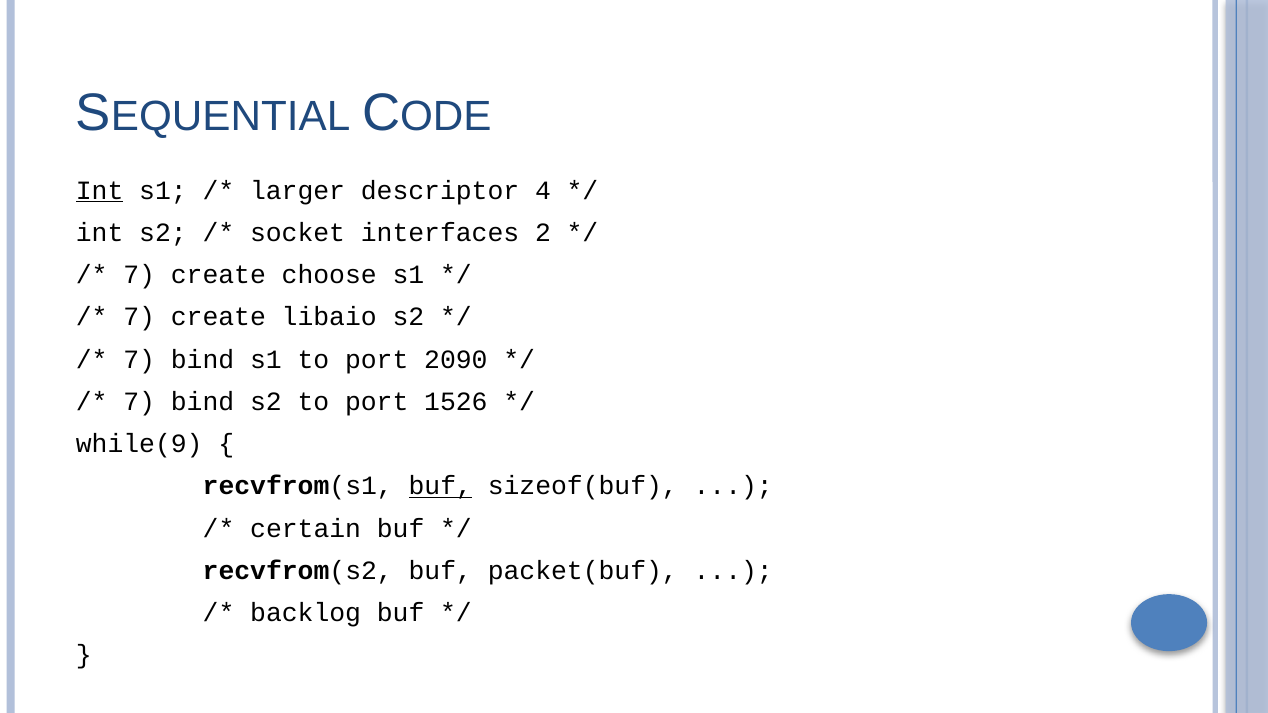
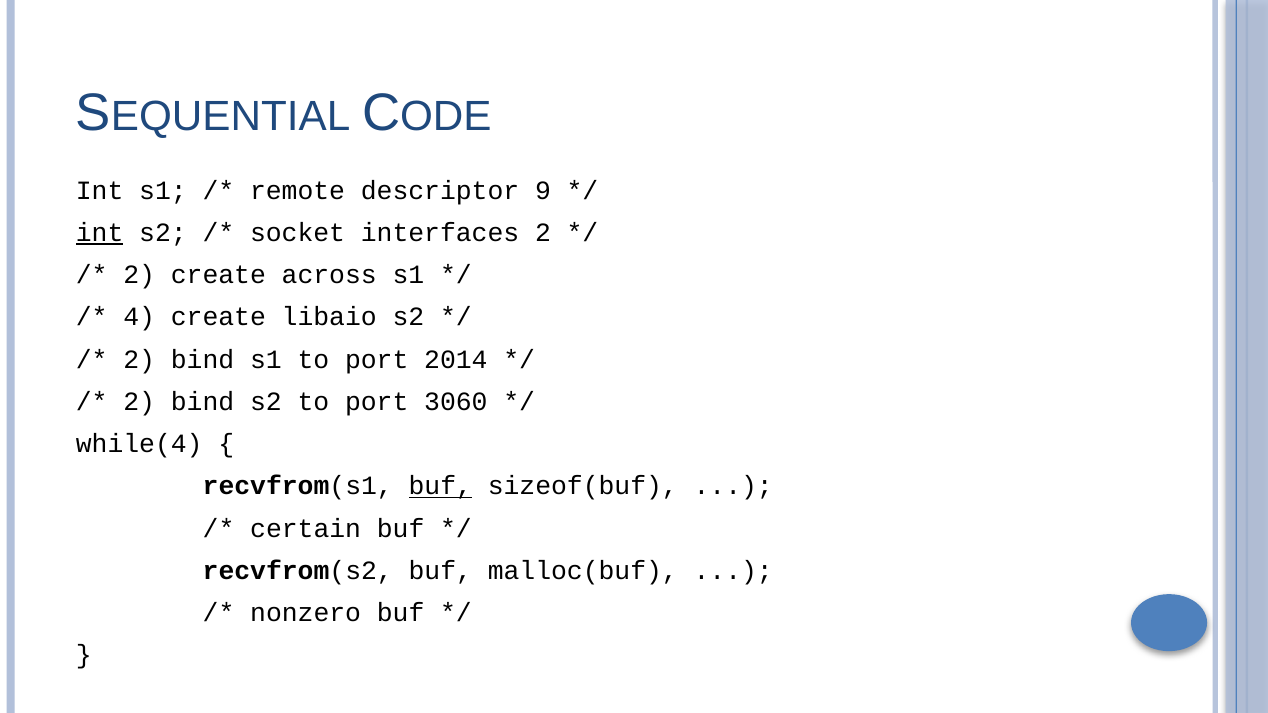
Int at (100, 190) underline: present -> none
larger: larger -> remote
4: 4 -> 9
int at (100, 233) underline: none -> present
7 at (139, 275): 7 -> 2
choose: choose -> across
7 at (139, 317): 7 -> 4
7 at (139, 360): 7 -> 2
2090: 2090 -> 2014
7 at (139, 402): 7 -> 2
1526: 1526 -> 3060
while(9: while(9 -> while(4
packet(buf: packet(buf -> malloc(buf
backlog: backlog -> nonzero
